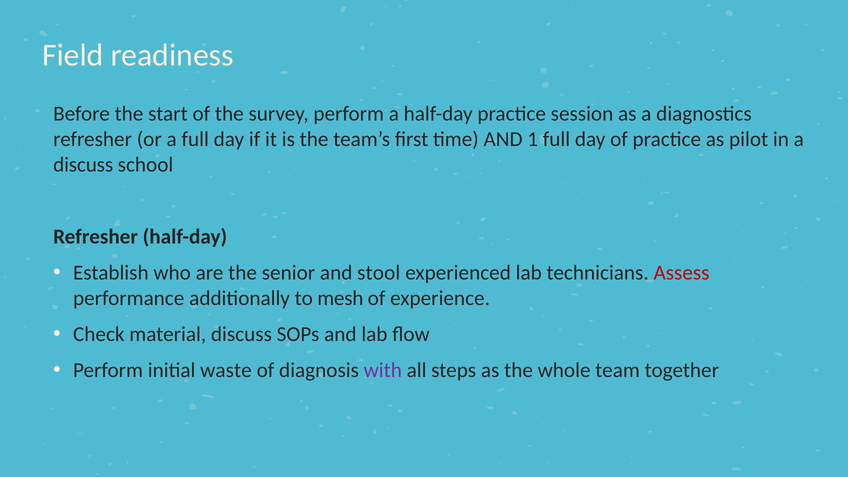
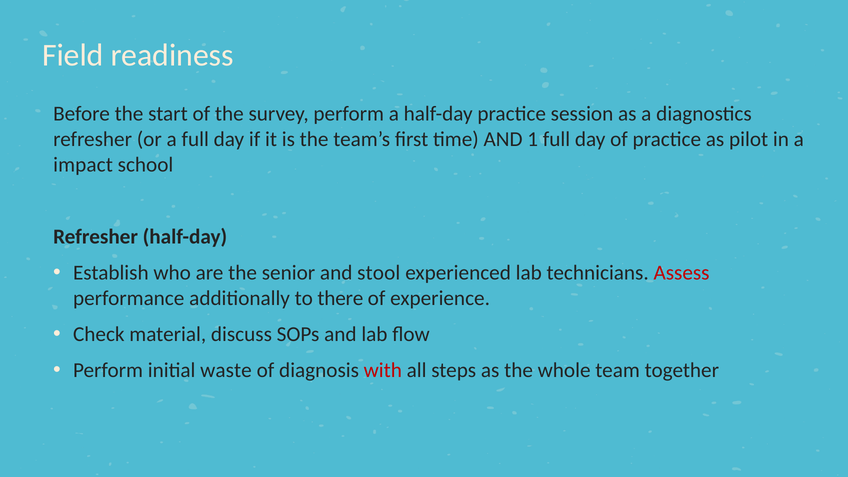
discuss at (83, 165): discuss -> impact
mesh: mesh -> there
with colour: purple -> red
